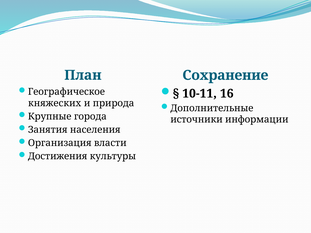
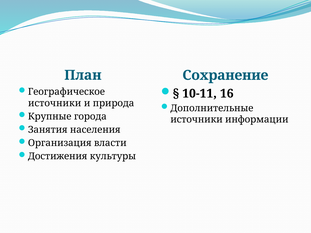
княжеских at (55, 103): княжеских -> источники
